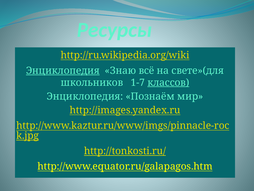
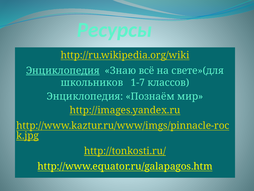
классов underline: present -> none
